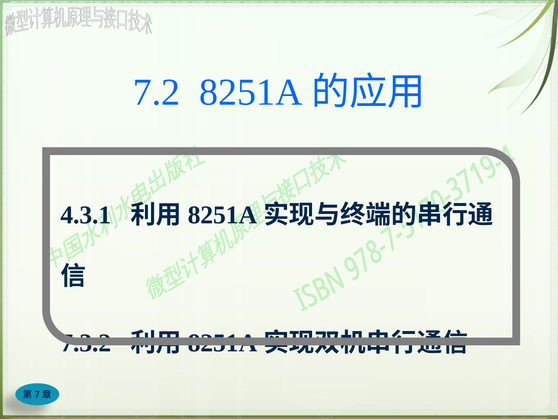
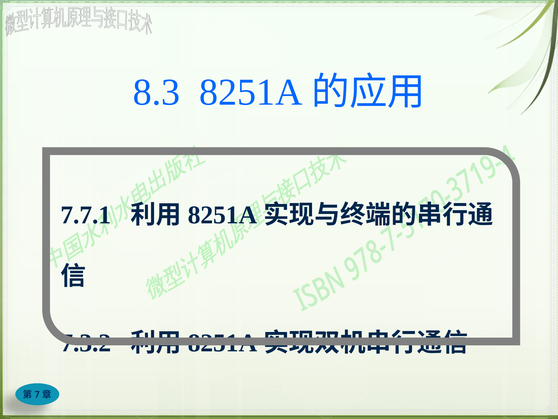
7.2: 7.2 -> 8.3
4.3.1: 4.3.1 -> 7.7.1
